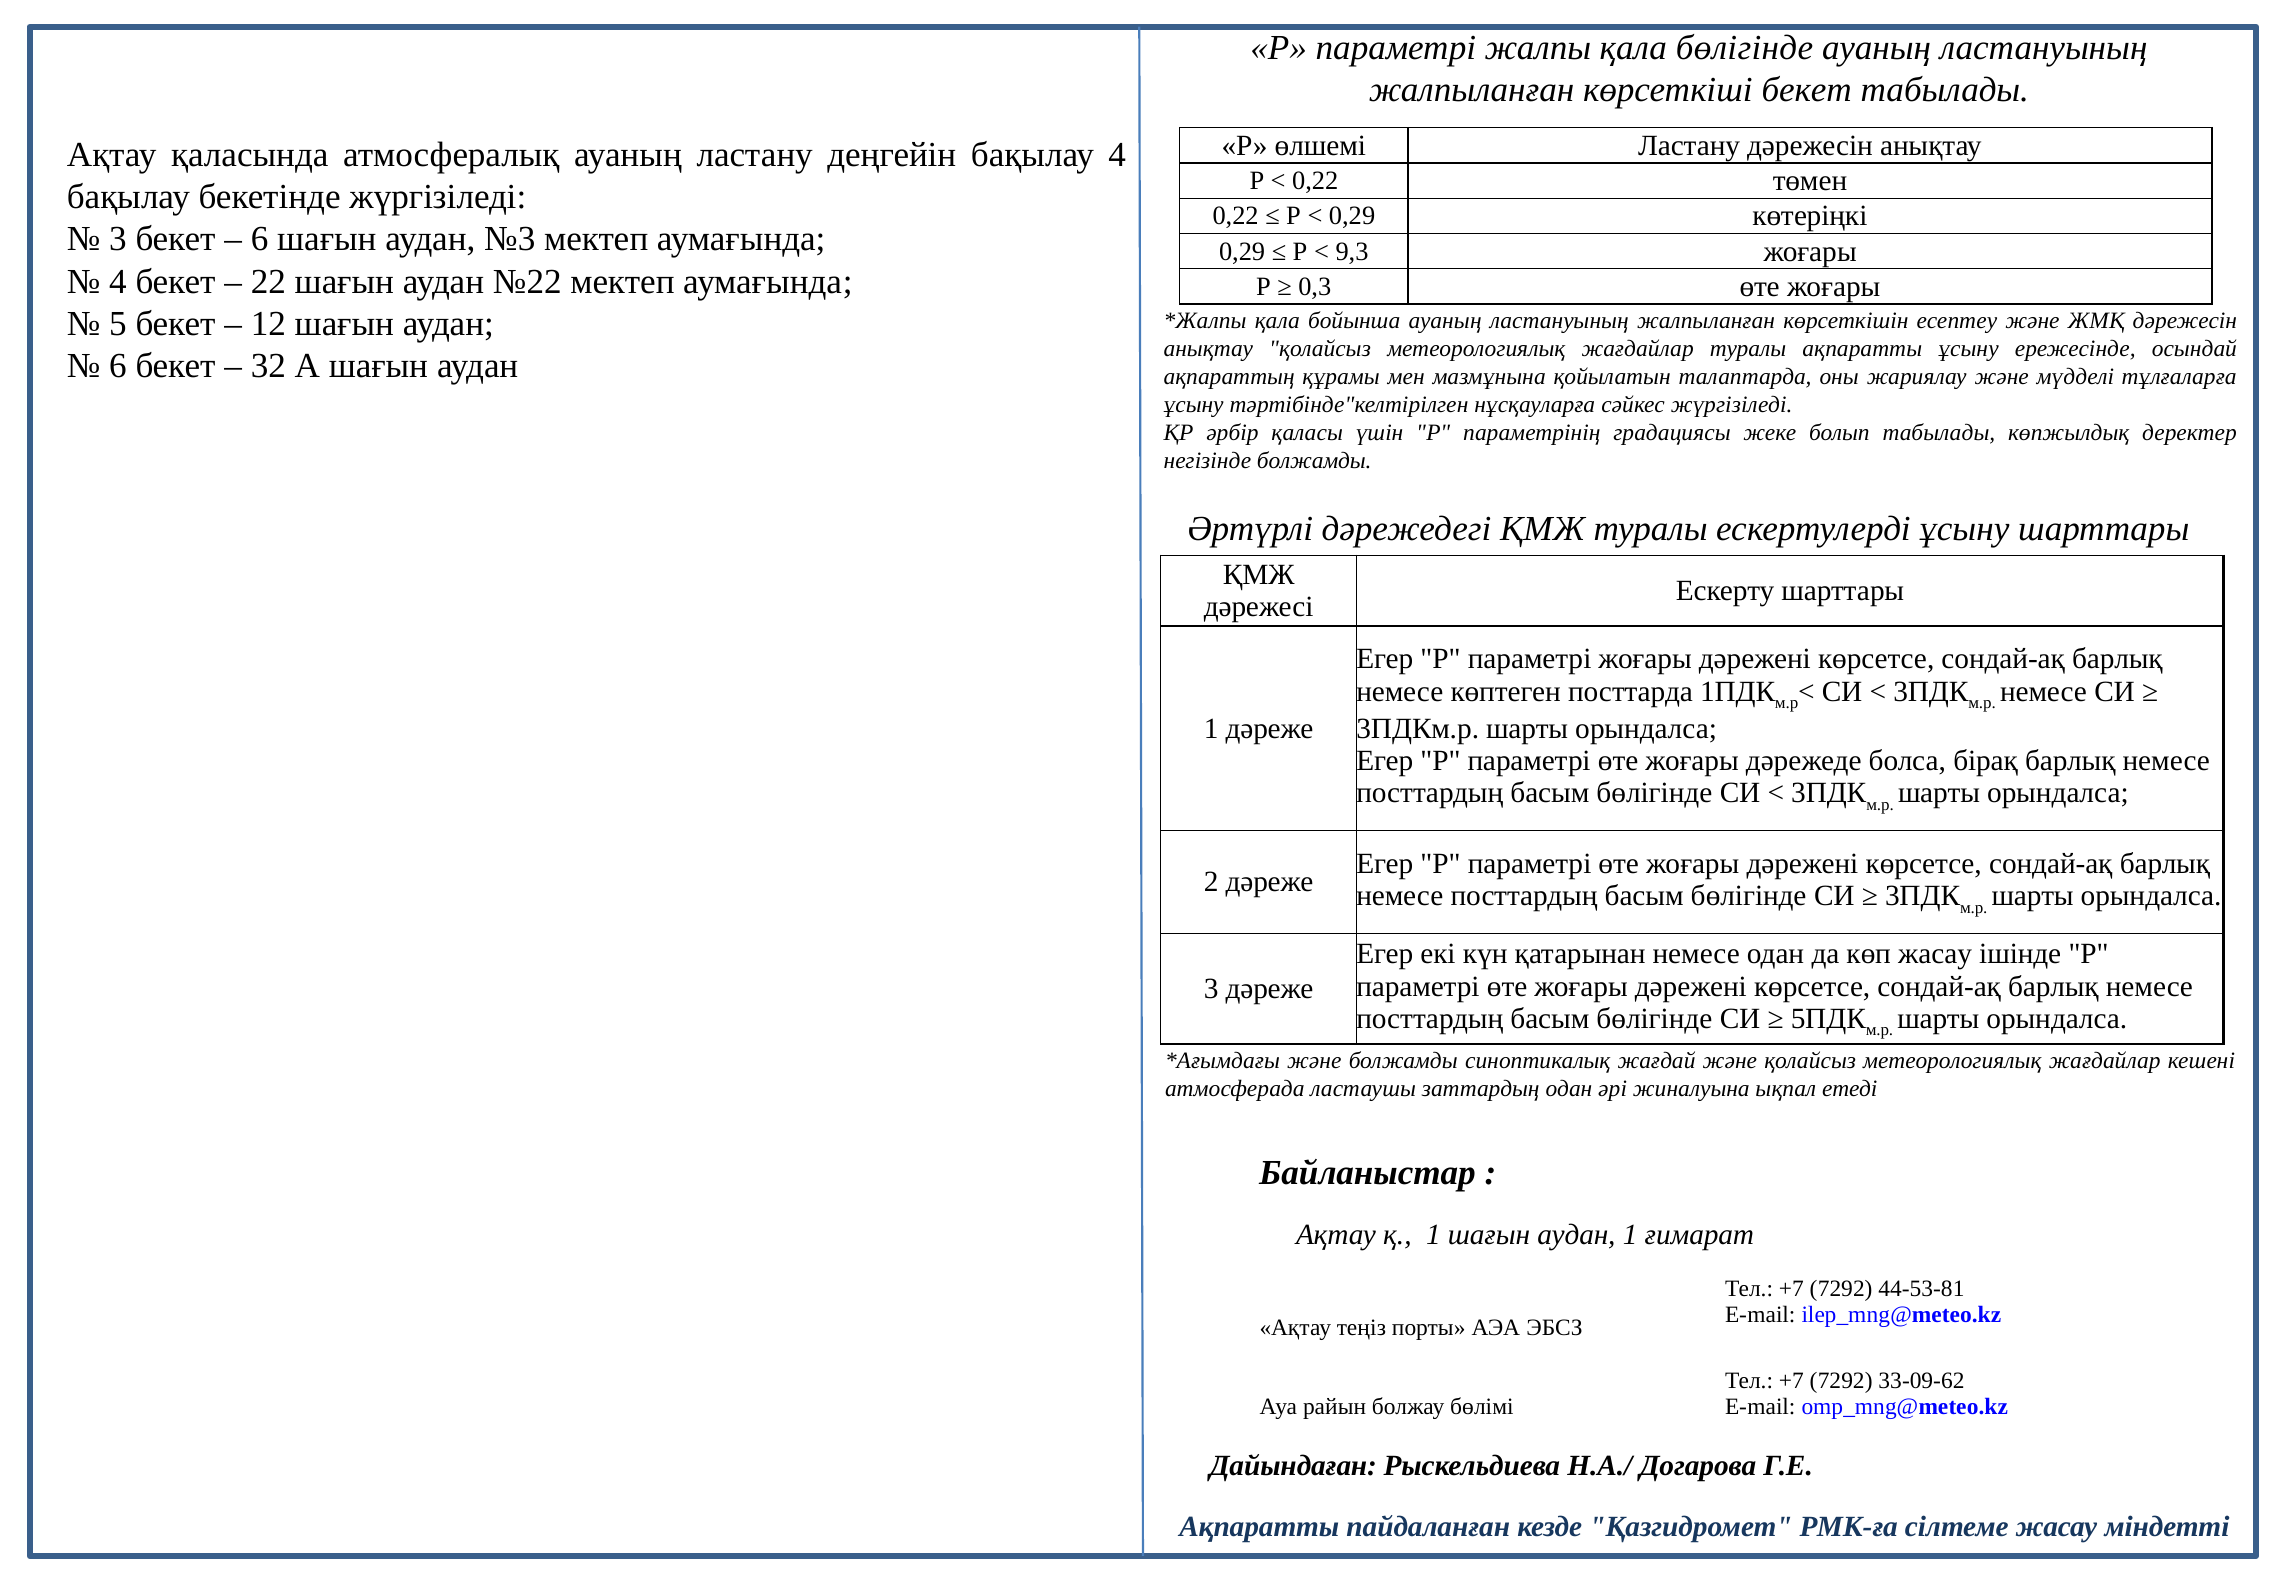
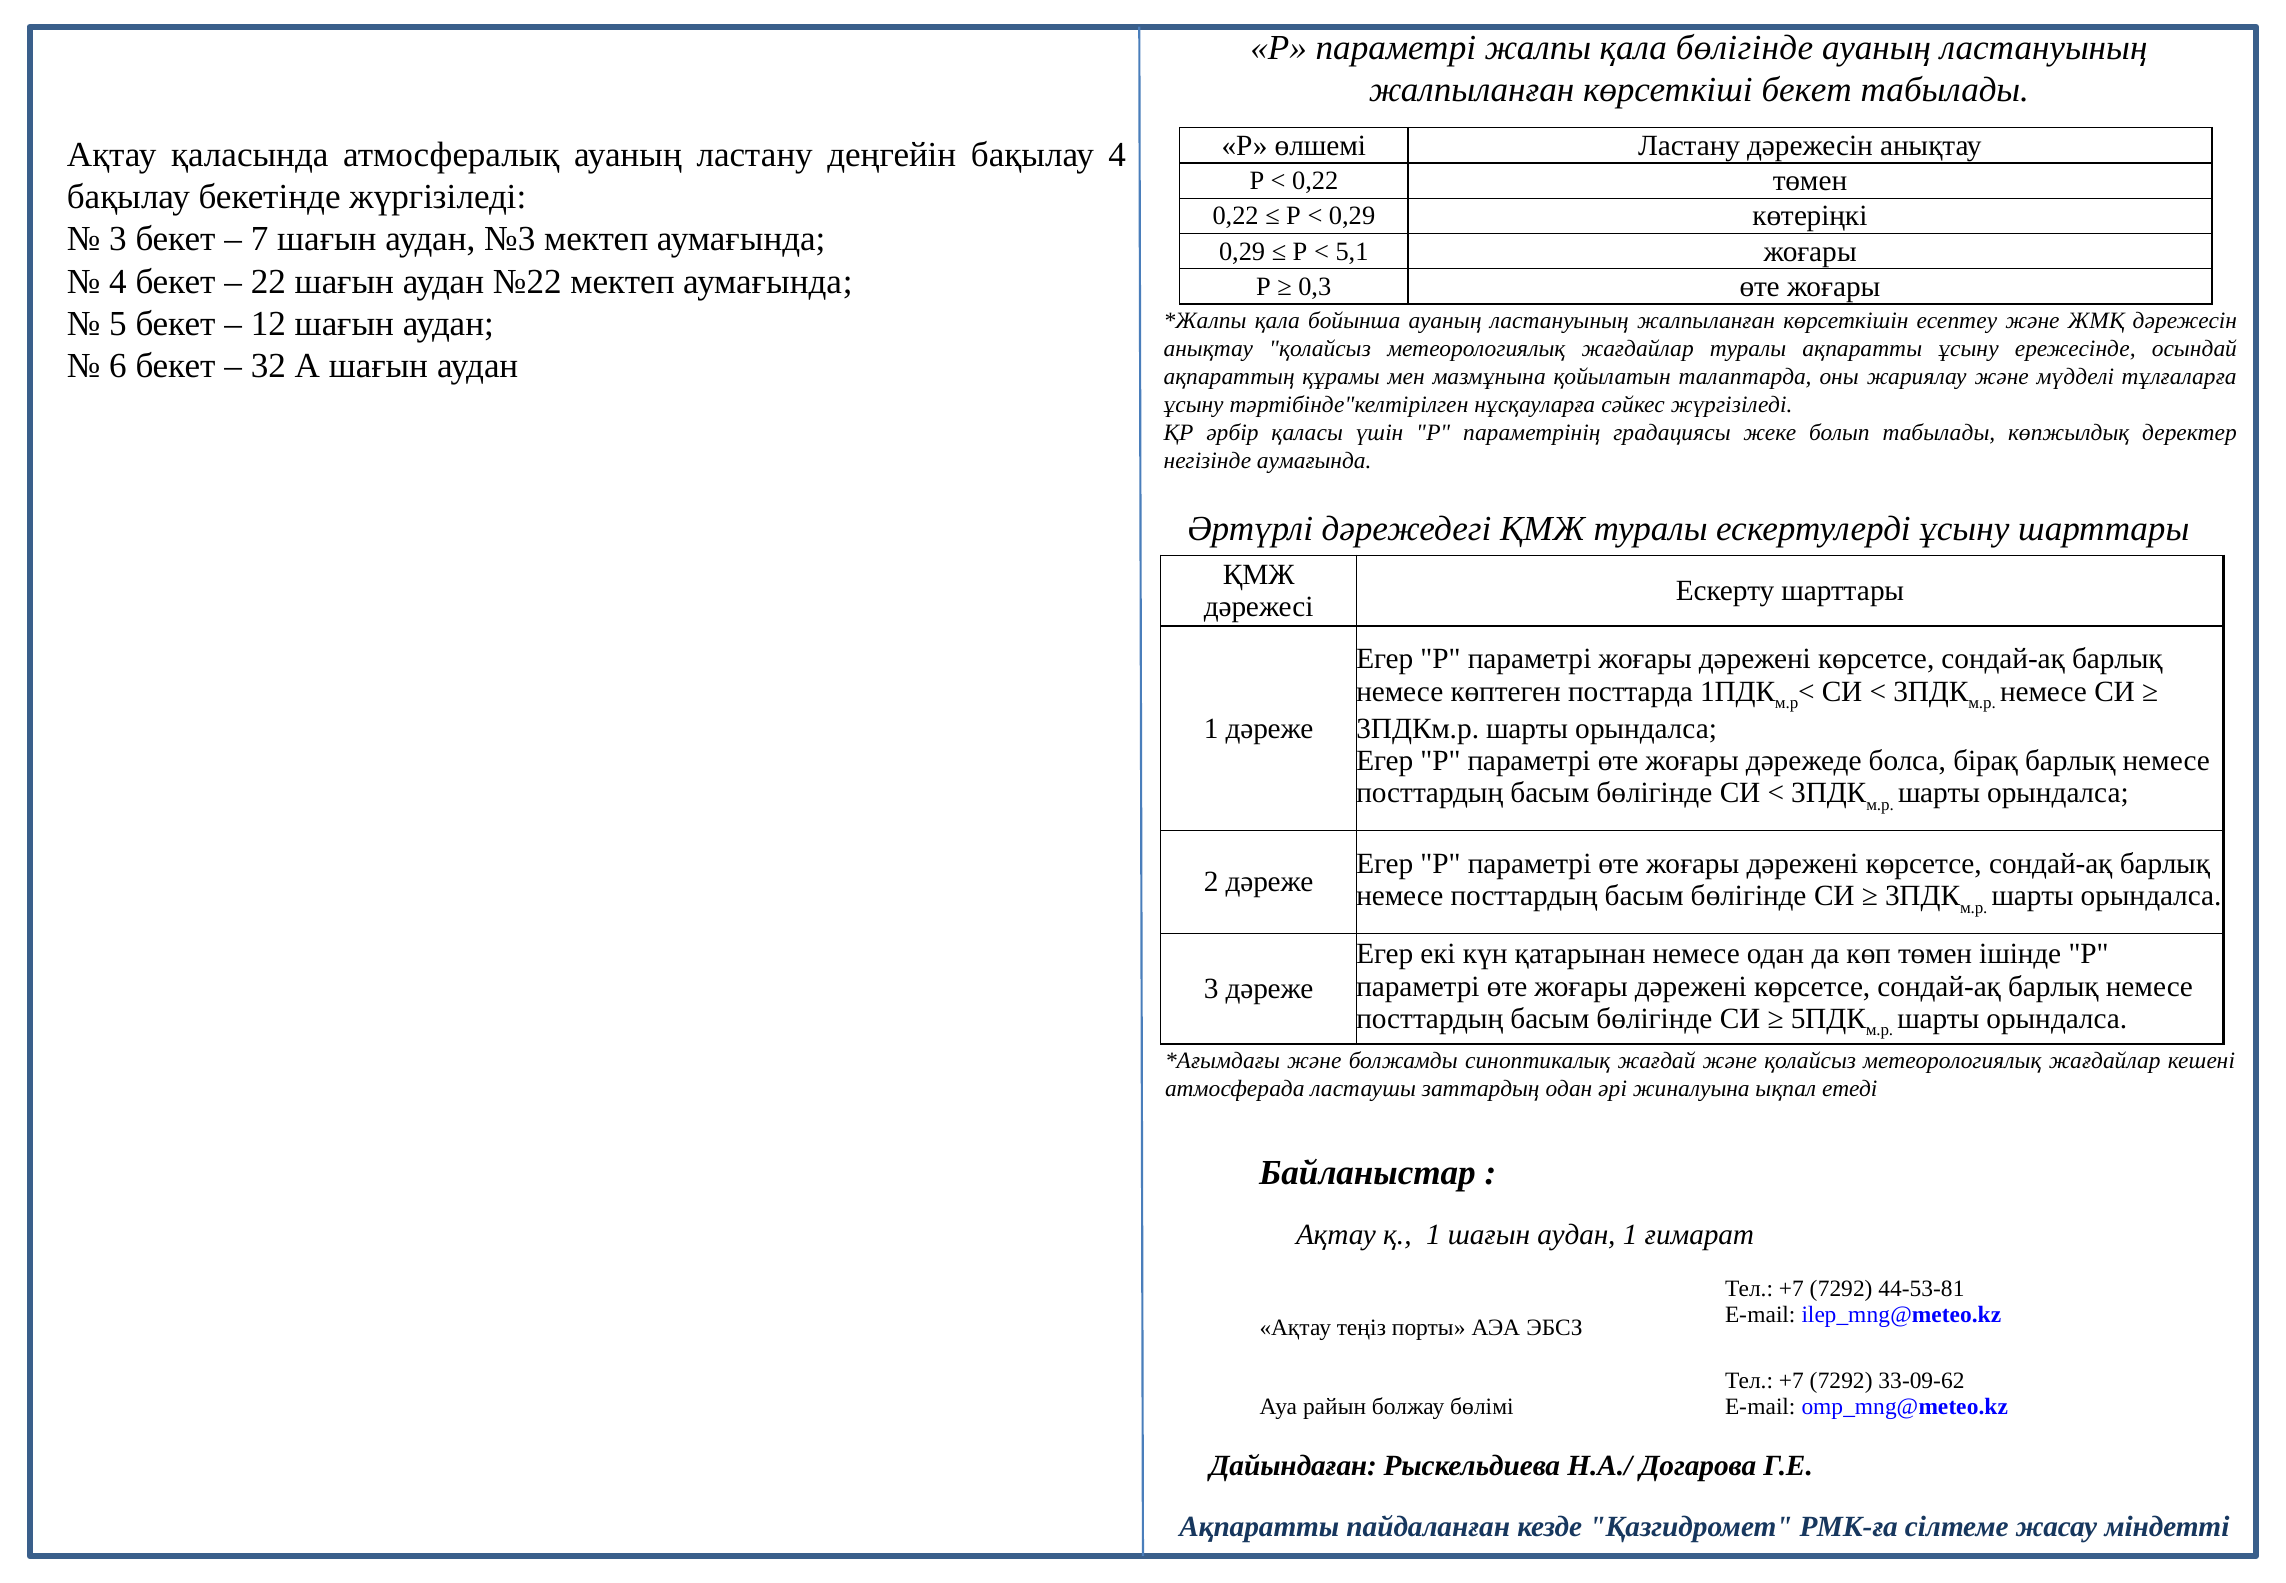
6 at (260, 239): 6 -> 7
9,3: 9,3 -> 5,1
негізінде болжамды: болжамды -> аумағында
көп жасау: жасау -> төмен
